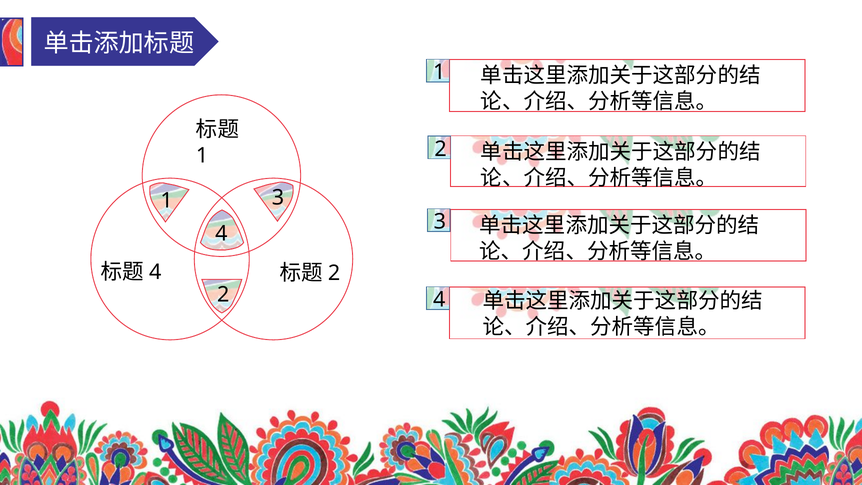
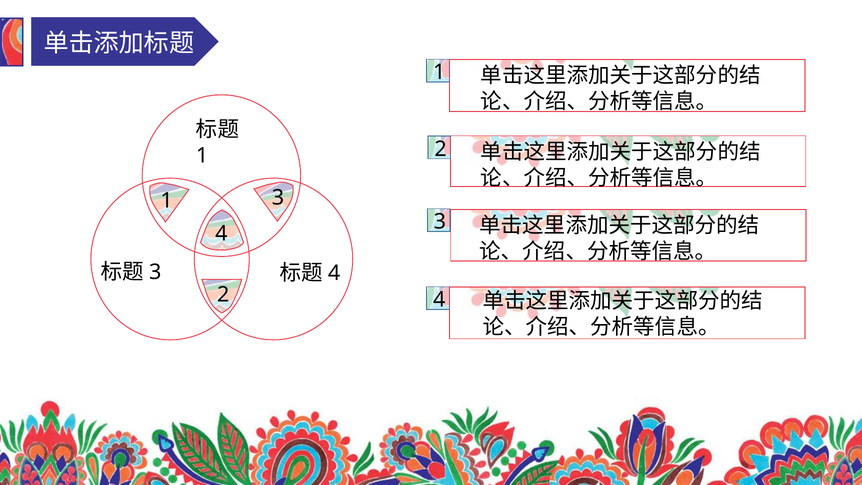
4 at (155, 272): 4 -> 3
2 at (334, 273): 2 -> 4
